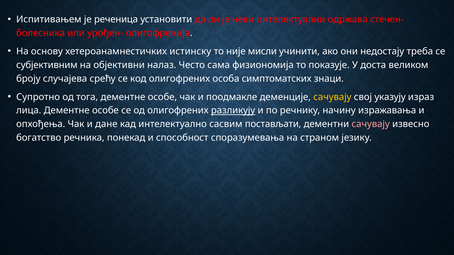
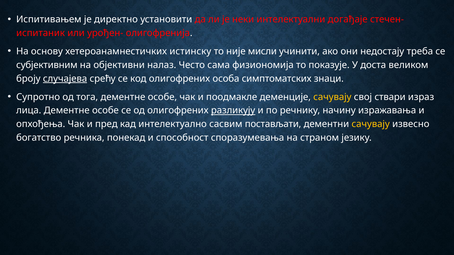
реченица: реченица -> директно
одржава: одржава -> догађаје
болесника: болесника -> испитаник
случајева underline: none -> present
указују: указују -> ствари
дане: дане -> пред
сачувају at (371, 124) colour: pink -> yellow
